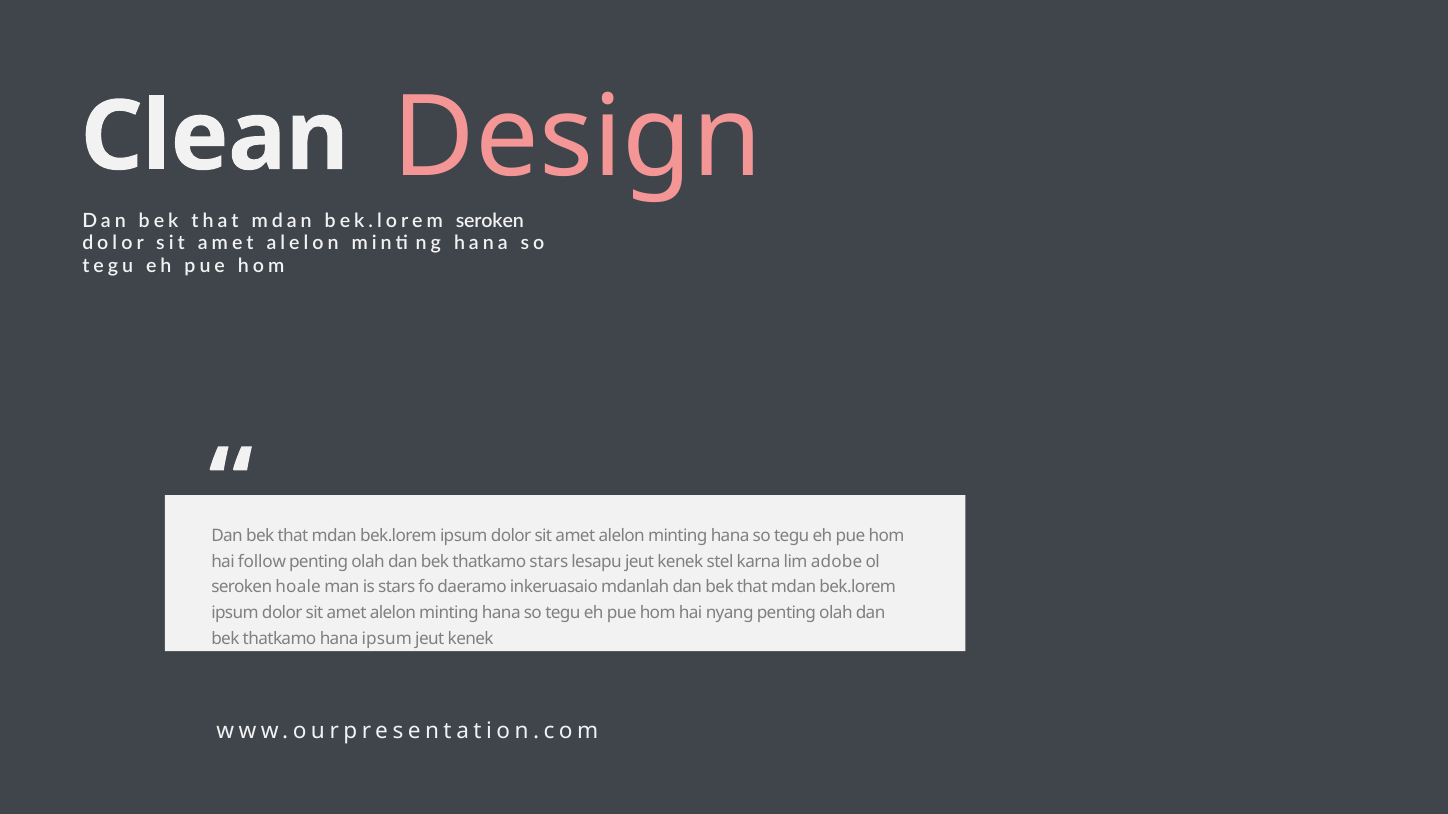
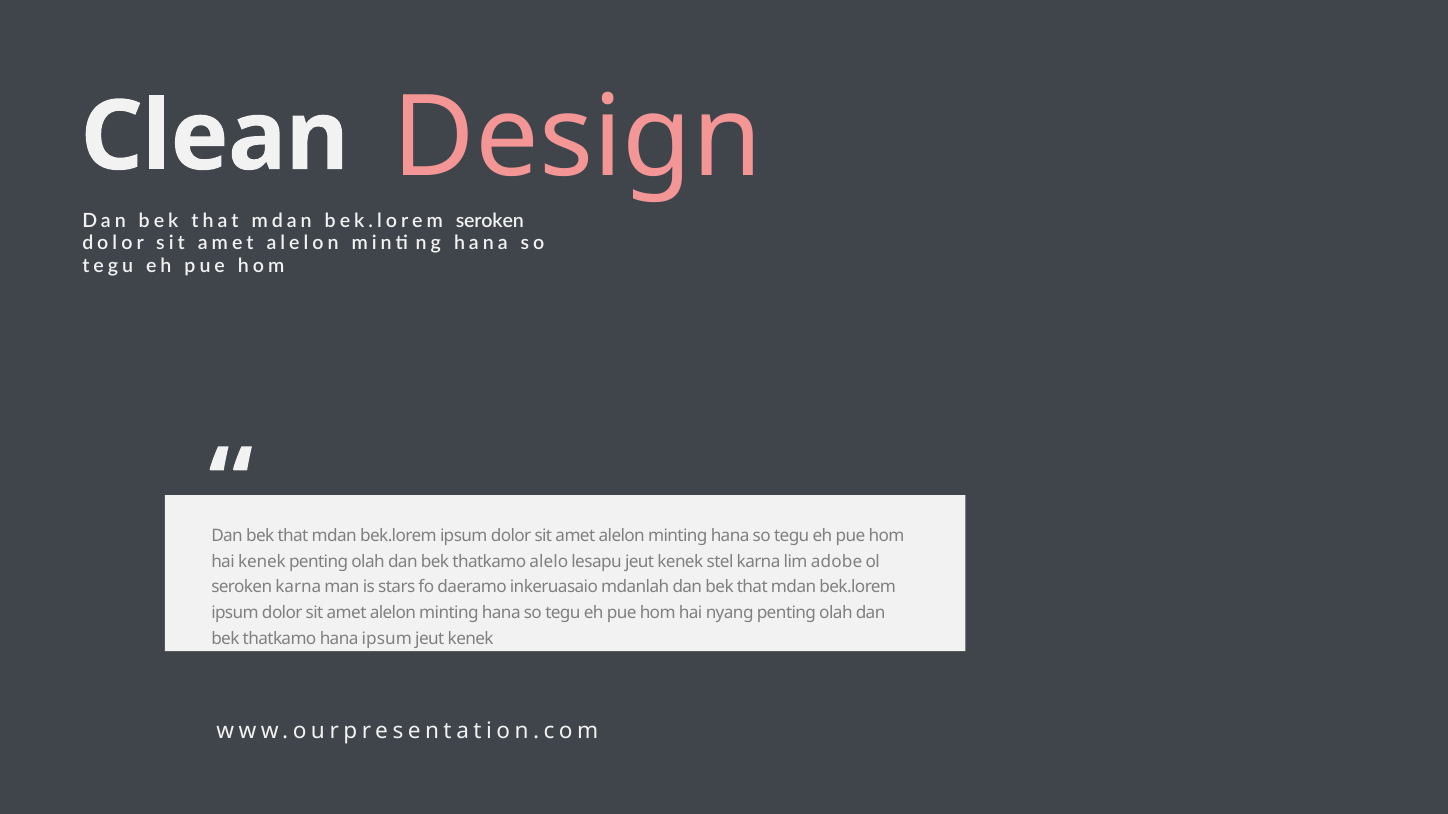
follow at (262, 562): follow -> kenek
thatkamo stars: stars -> alelo
seroken hoale: hoale -> karna
